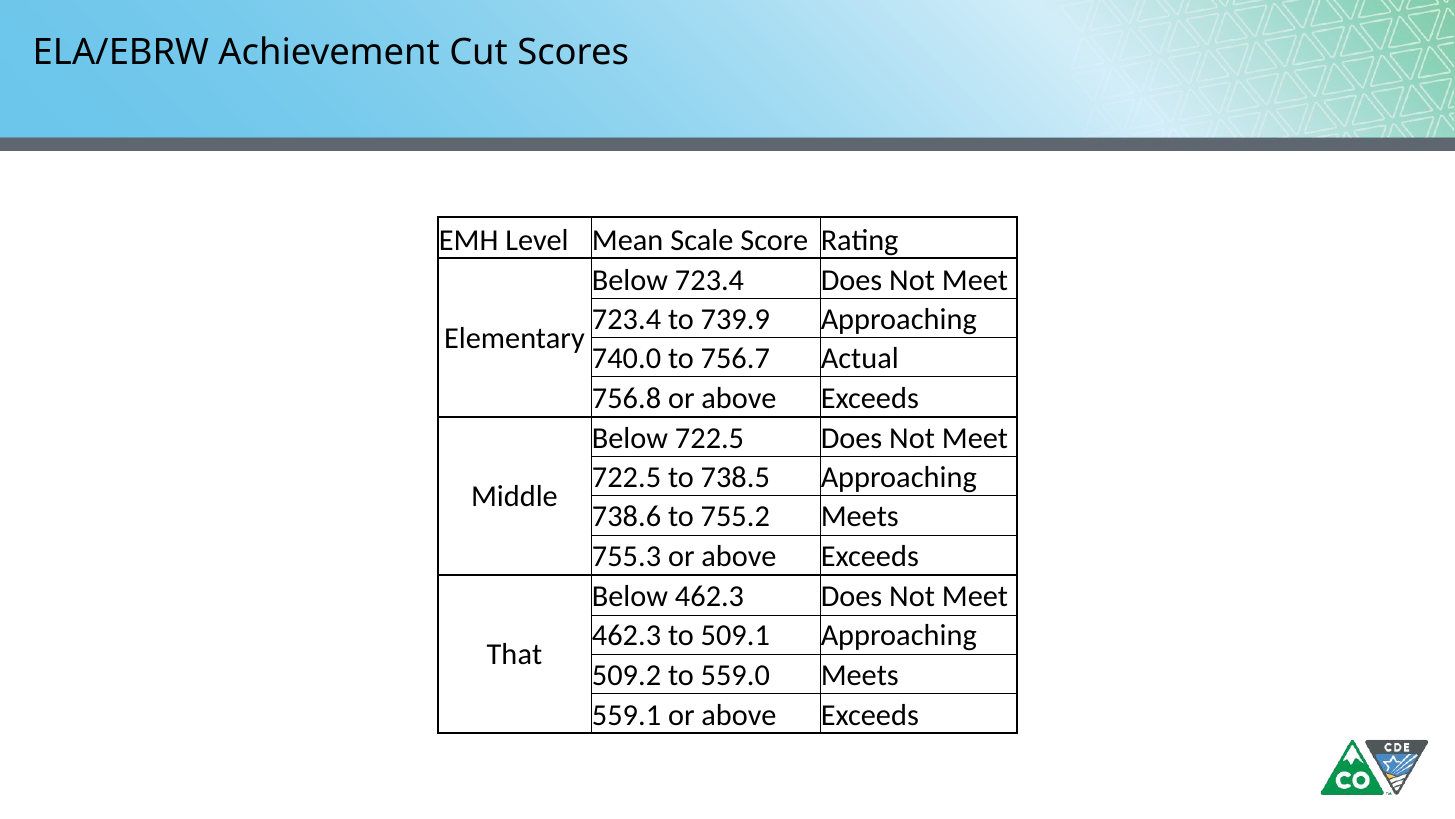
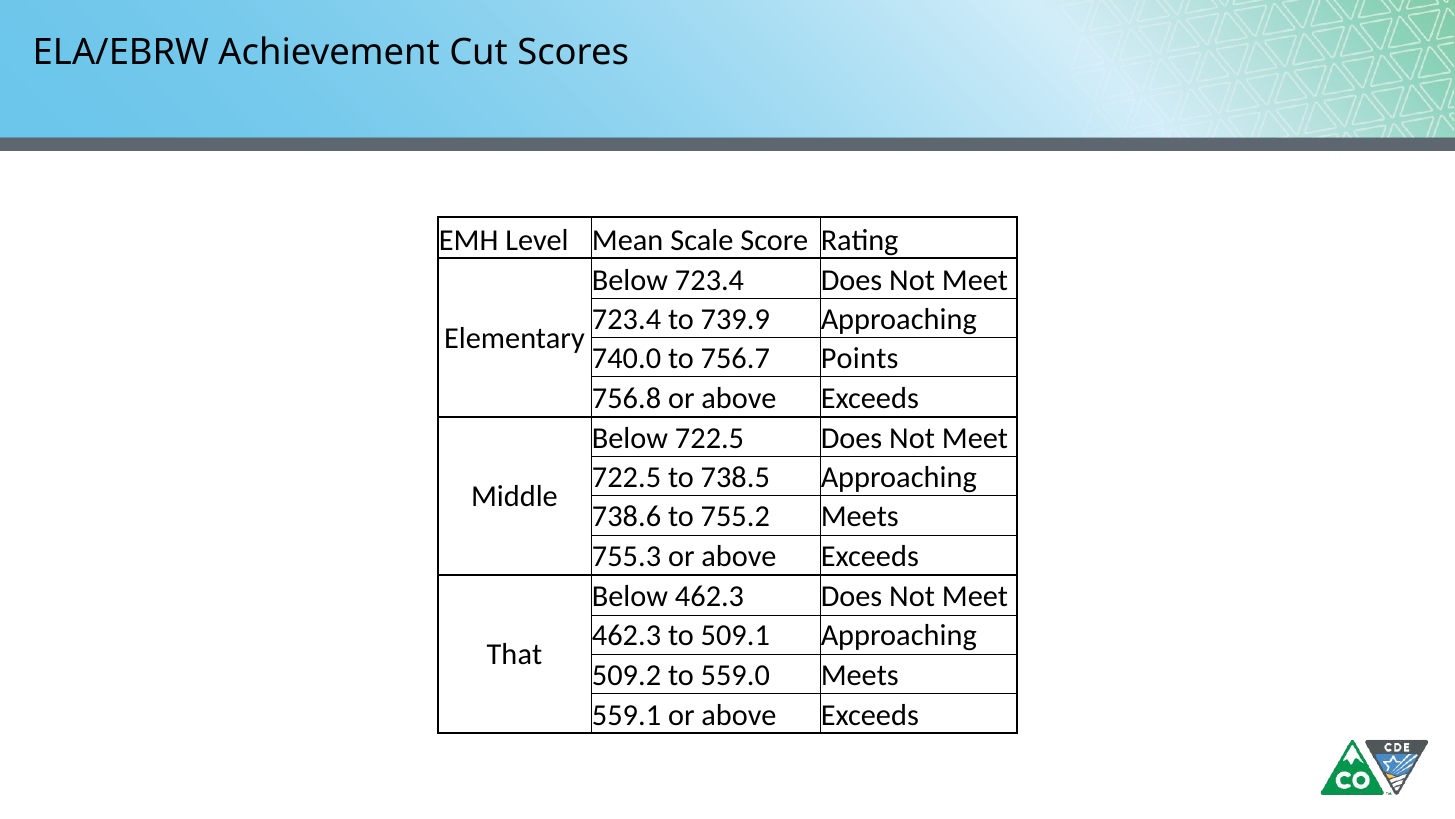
Actual: Actual -> Points
